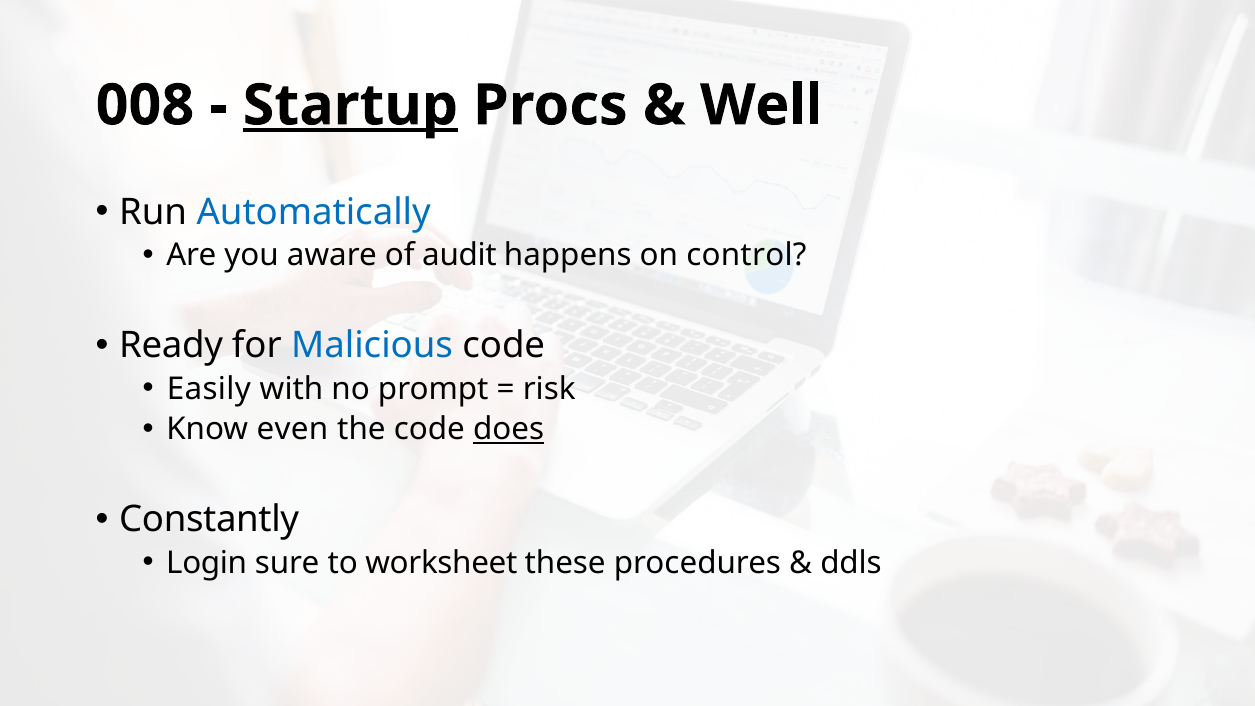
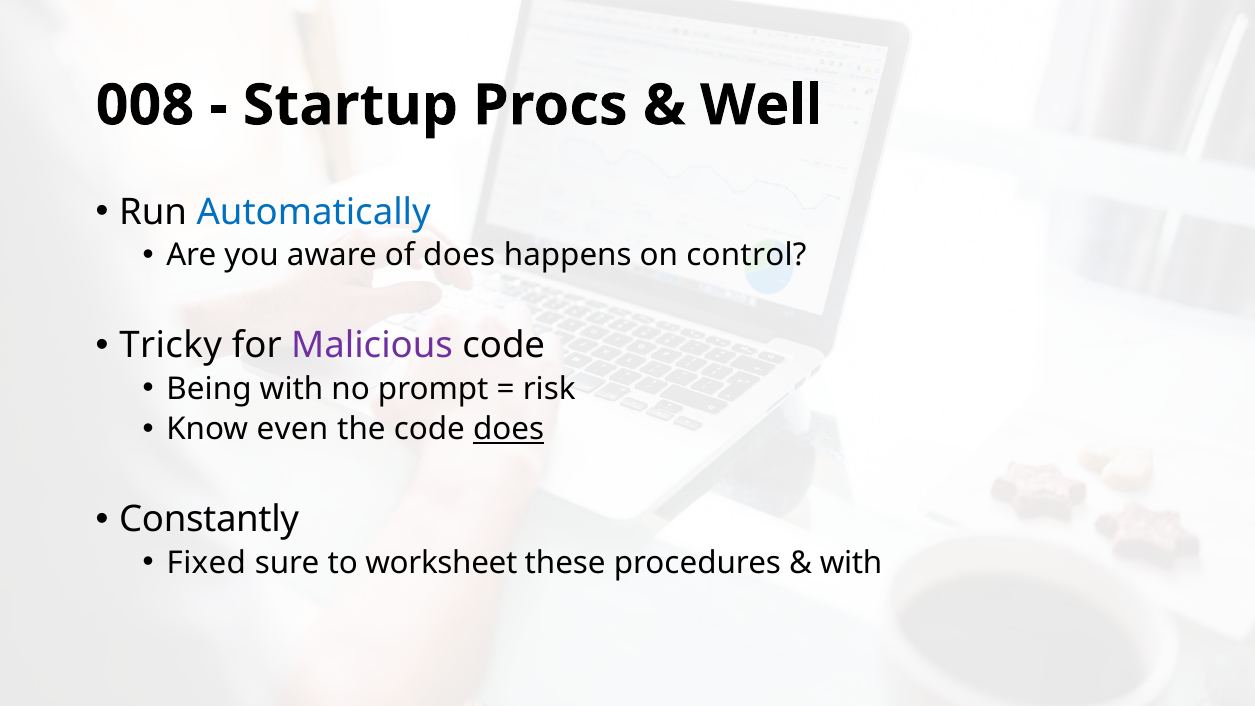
Startup underline: present -> none
of audit: audit -> does
Ready: Ready -> Tricky
Malicious colour: blue -> purple
Easily: Easily -> Being
Login: Login -> Fixed
ddls at (851, 563): ddls -> with
